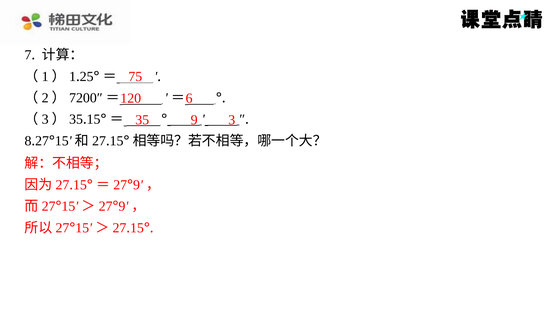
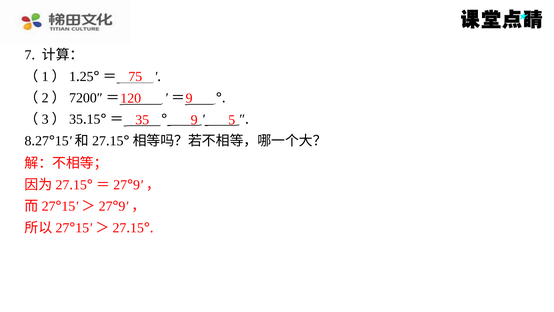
120 6: 6 -> 9
3: 3 -> 5
